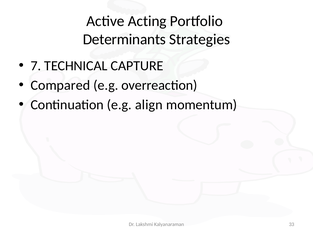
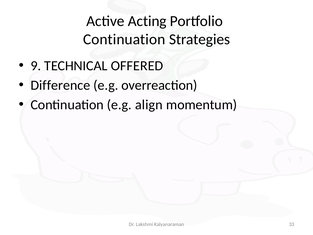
Determinants at (124, 39): Determinants -> Continuation
7: 7 -> 9
CAPTURE: CAPTURE -> OFFERED
Compared: Compared -> Difference
